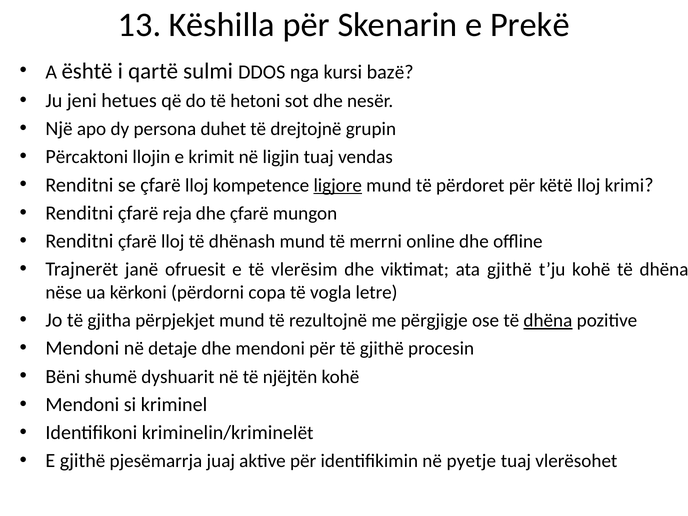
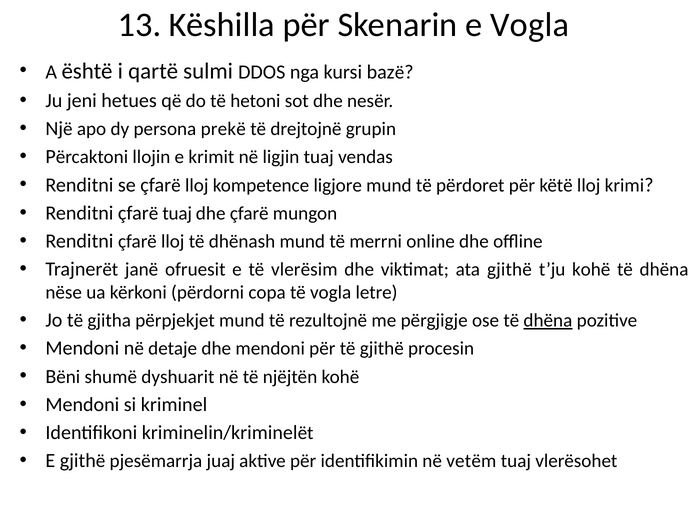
e Prekë: Prekë -> Vogla
duhet: duhet -> prekë
ligjore underline: present -> none
çfarë reja: reja -> tuaj
pyetje: pyetje -> vetëm
